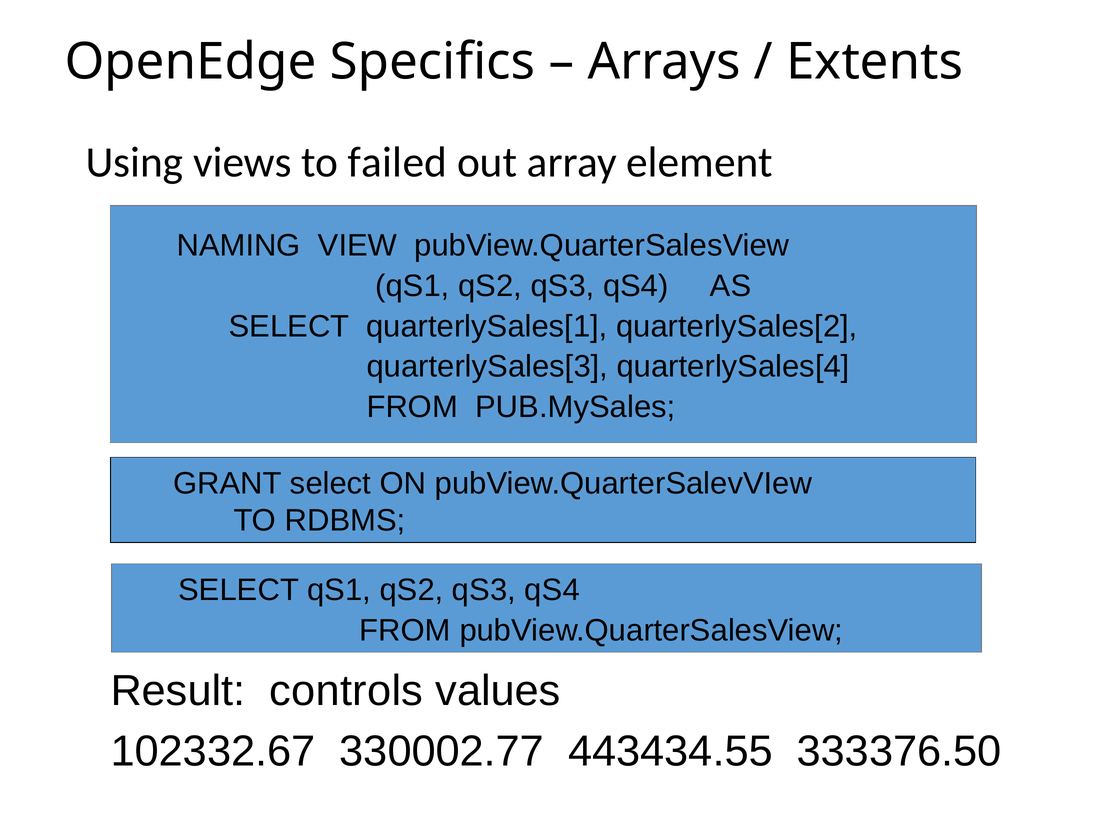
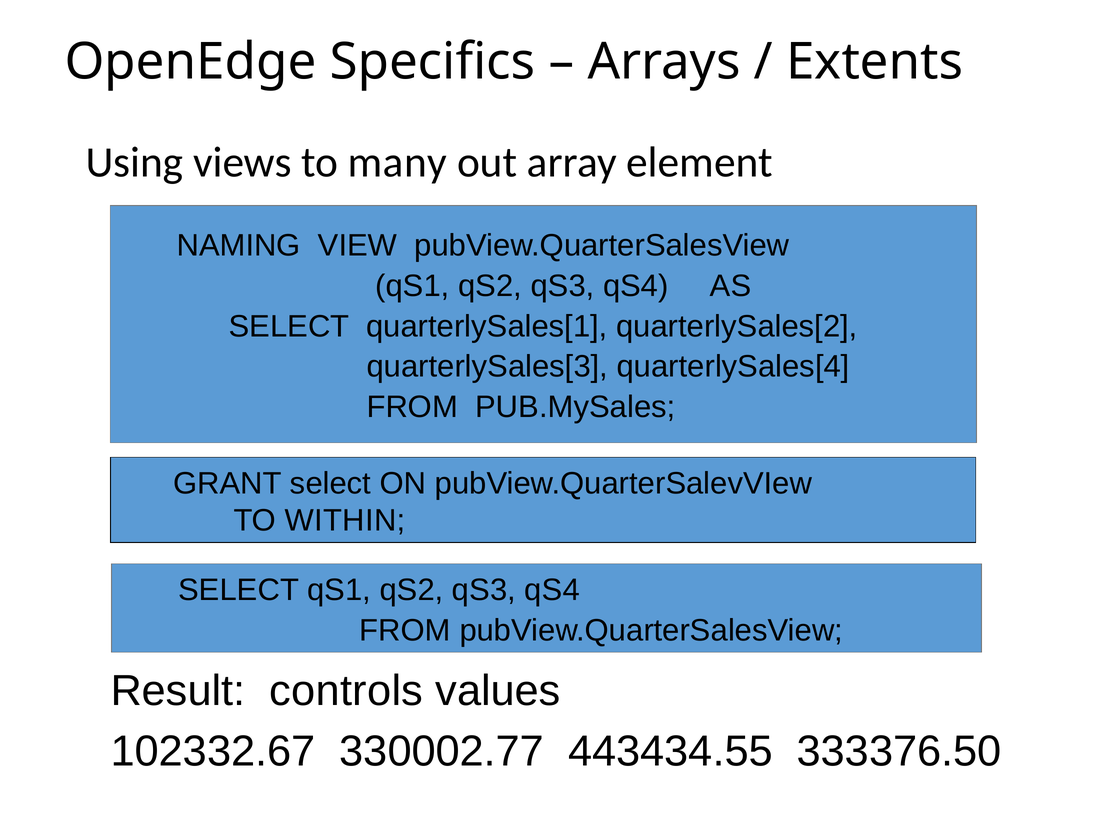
failed: failed -> many
RDBMS: RDBMS -> WITHIN
